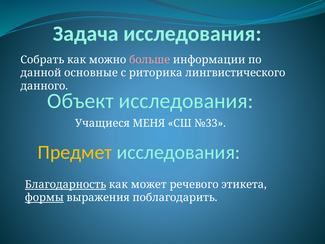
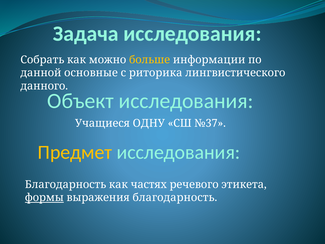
больше colour: pink -> yellow
МЕНЯ: МЕНЯ -> ОДНУ
№33: №33 -> №37
Благодарность at (66, 184) underline: present -> none
может: может -> частях
выражения поблагодарить: поблагодарить -> благодарность
